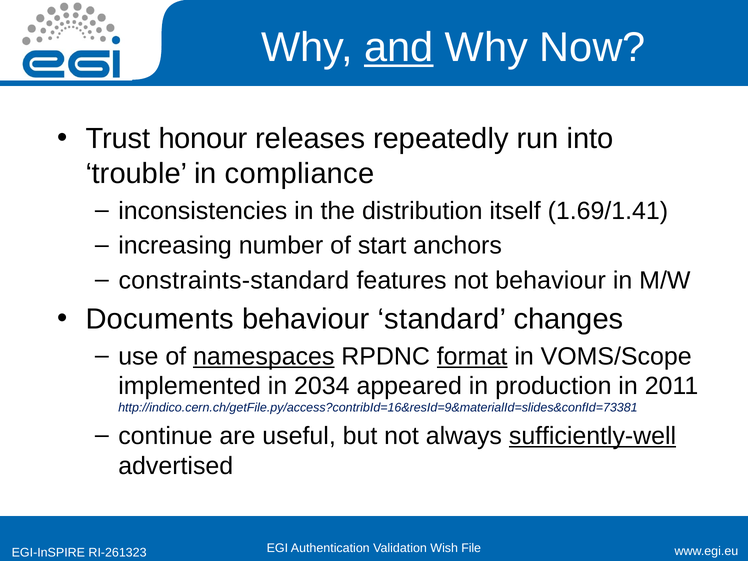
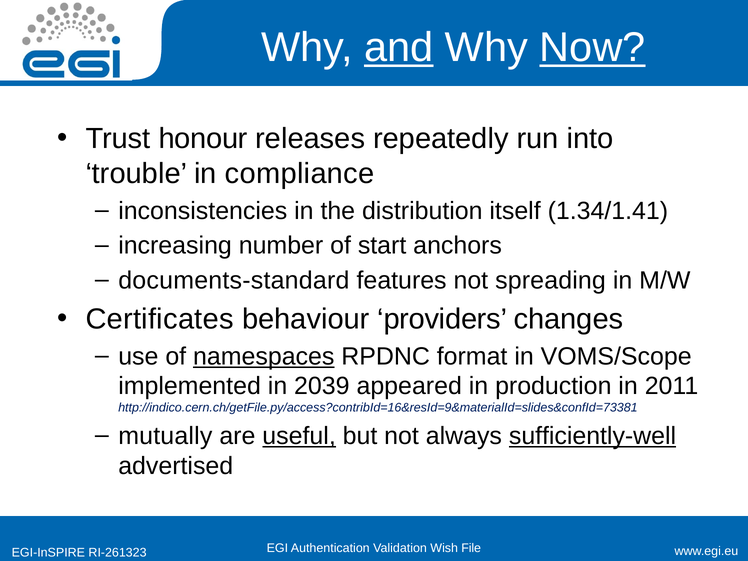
Now underline: none -> present
1.69/1.41: 1.69/1.41 -> 1.34/1.41
constraints-standard: constraints-standard -> documents-standard
not behaviour: behaviour -> spreading
Documents: Documents -> Certificates
standard: standard -> providers
format underline: present -> none
2034: 2034 -> 2039
continue: continue -> mutually
useful underline: none -> present
